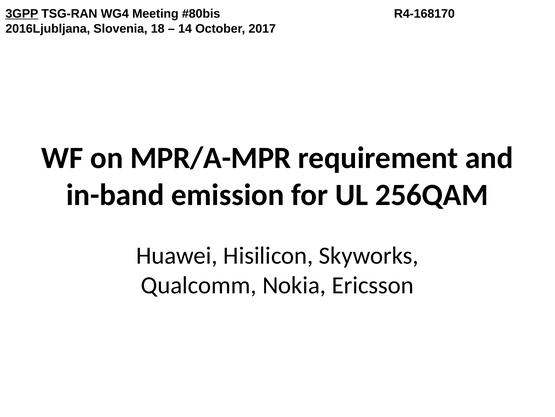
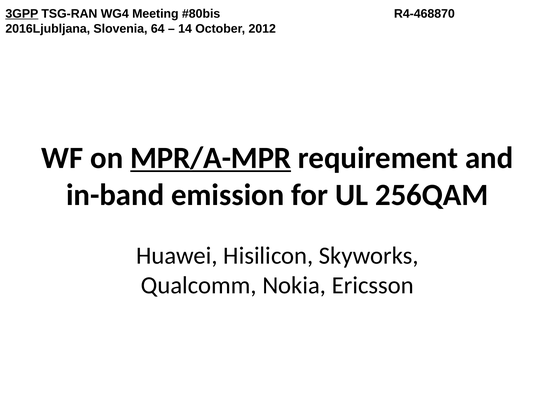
R4-168170: R4-168170 -> R4-468870
18: 18 -> 64
2017: 2017 -> 2012
MPR/A-MPR underline: none -> present
